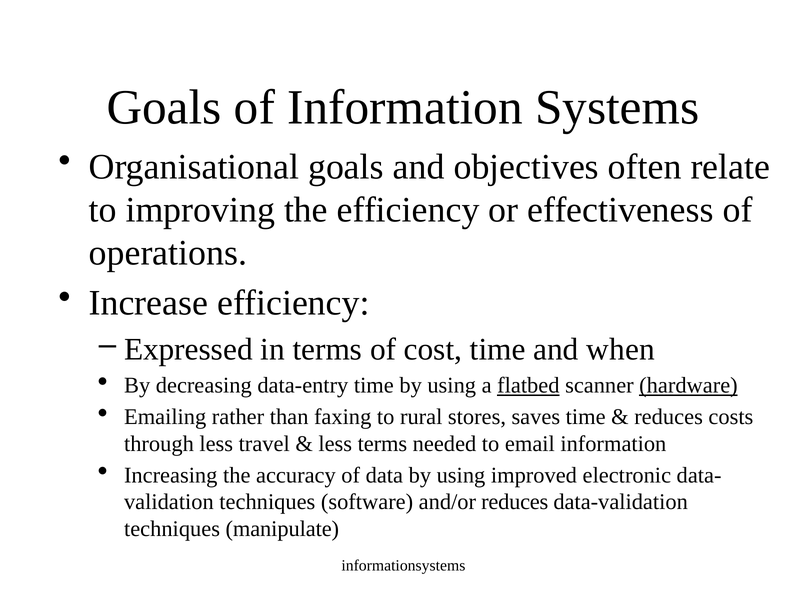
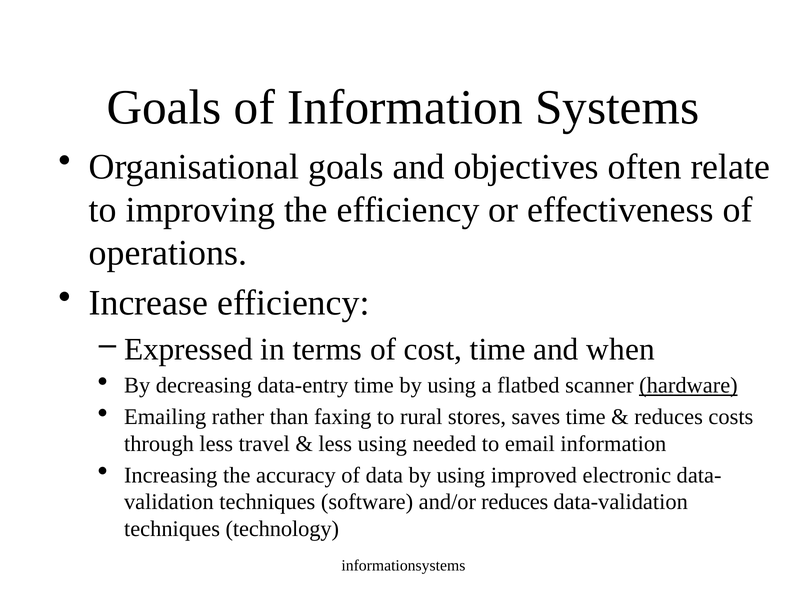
flatbed underline: present -> none
less terms: terms -> using
manipulate: manipulate -> technology
